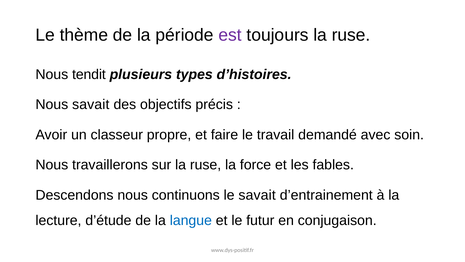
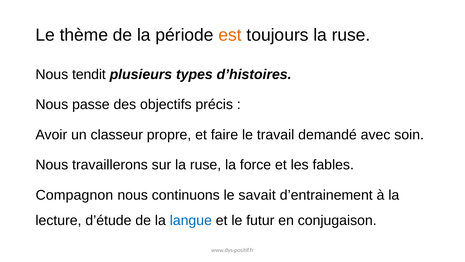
est colour: purple -> orange
Nous savait: savait -> passe
Descendons: Descendons -> Compagnon
